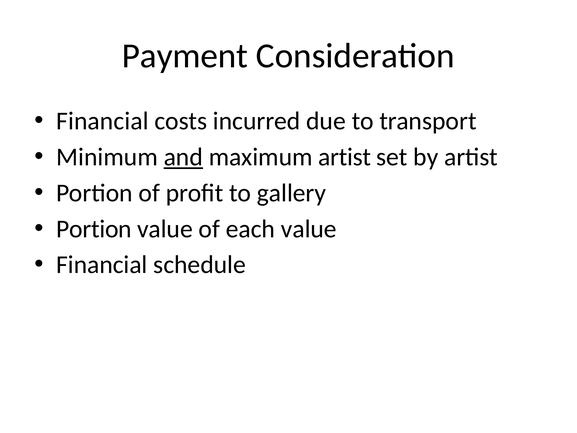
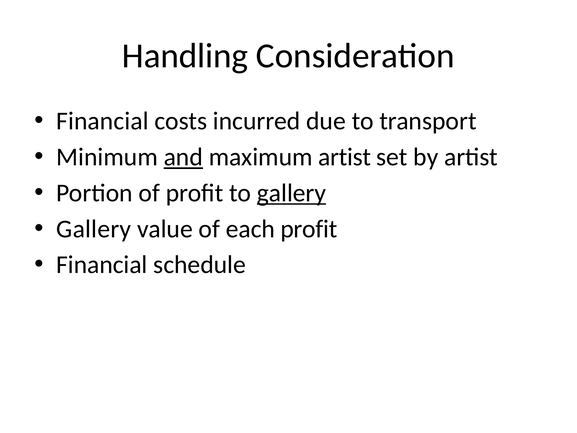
Payment: Payment -> Handling
gallery at (291, 193) underline: none -> present
Portion at (94, 229): Portion -> Gallery
each value: value -> profit
